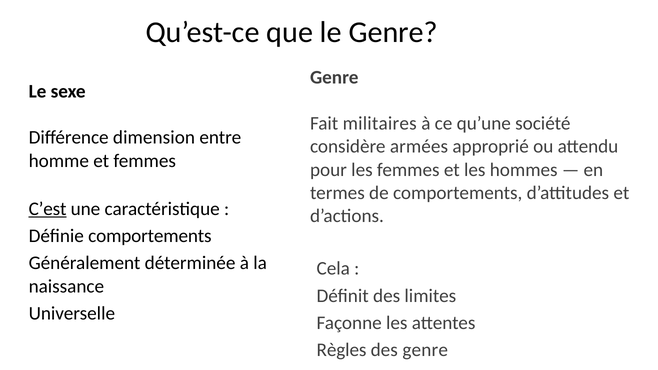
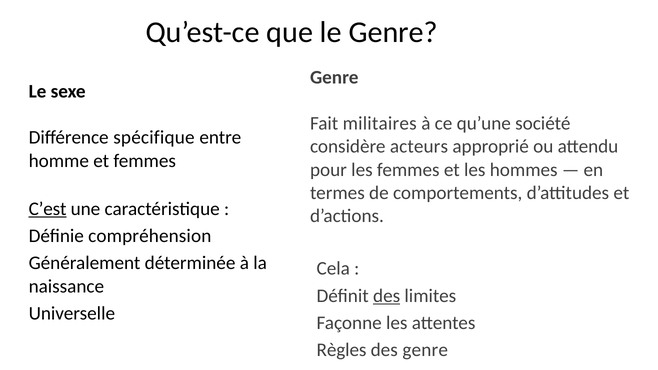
dimension: dimension -> spécifique
armées: armées -> acteurs
Définie comportements: comportements -> compréhension
des at (387, 296) underline: none -> present
